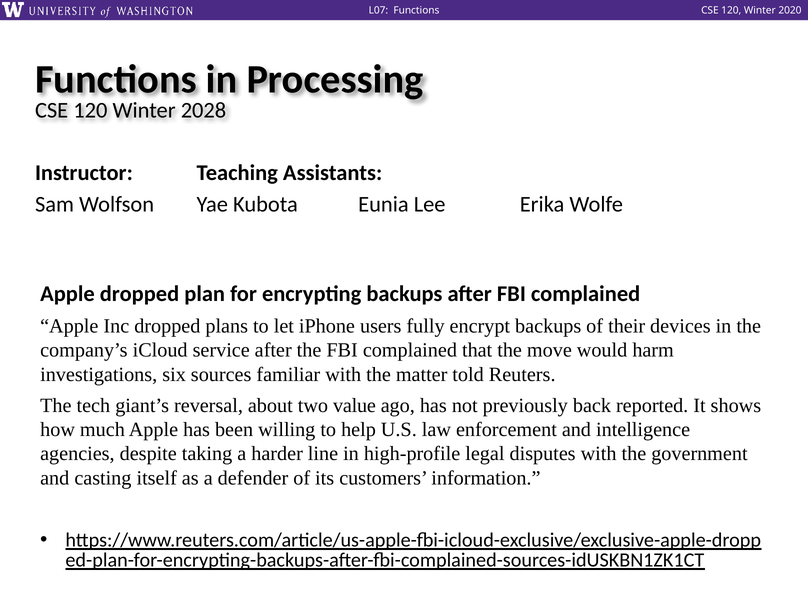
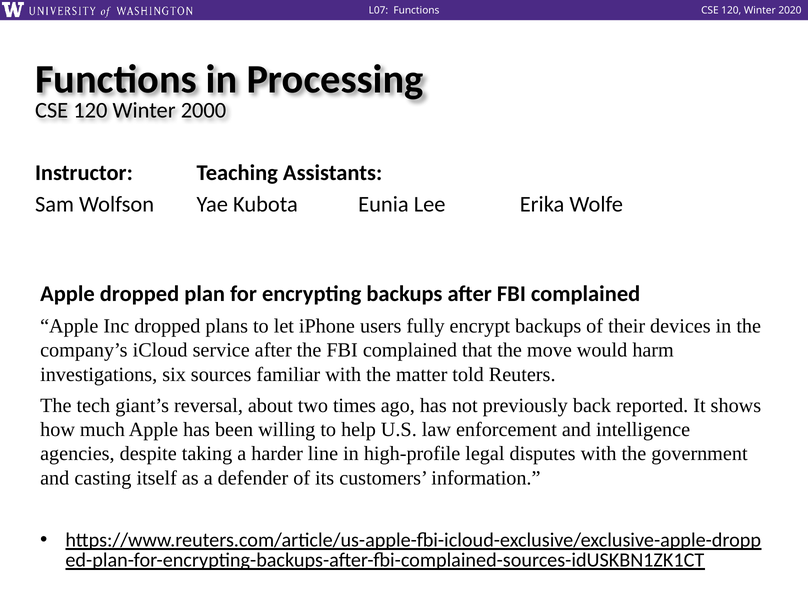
2028: 2028 -> 2000
value: value -> times
